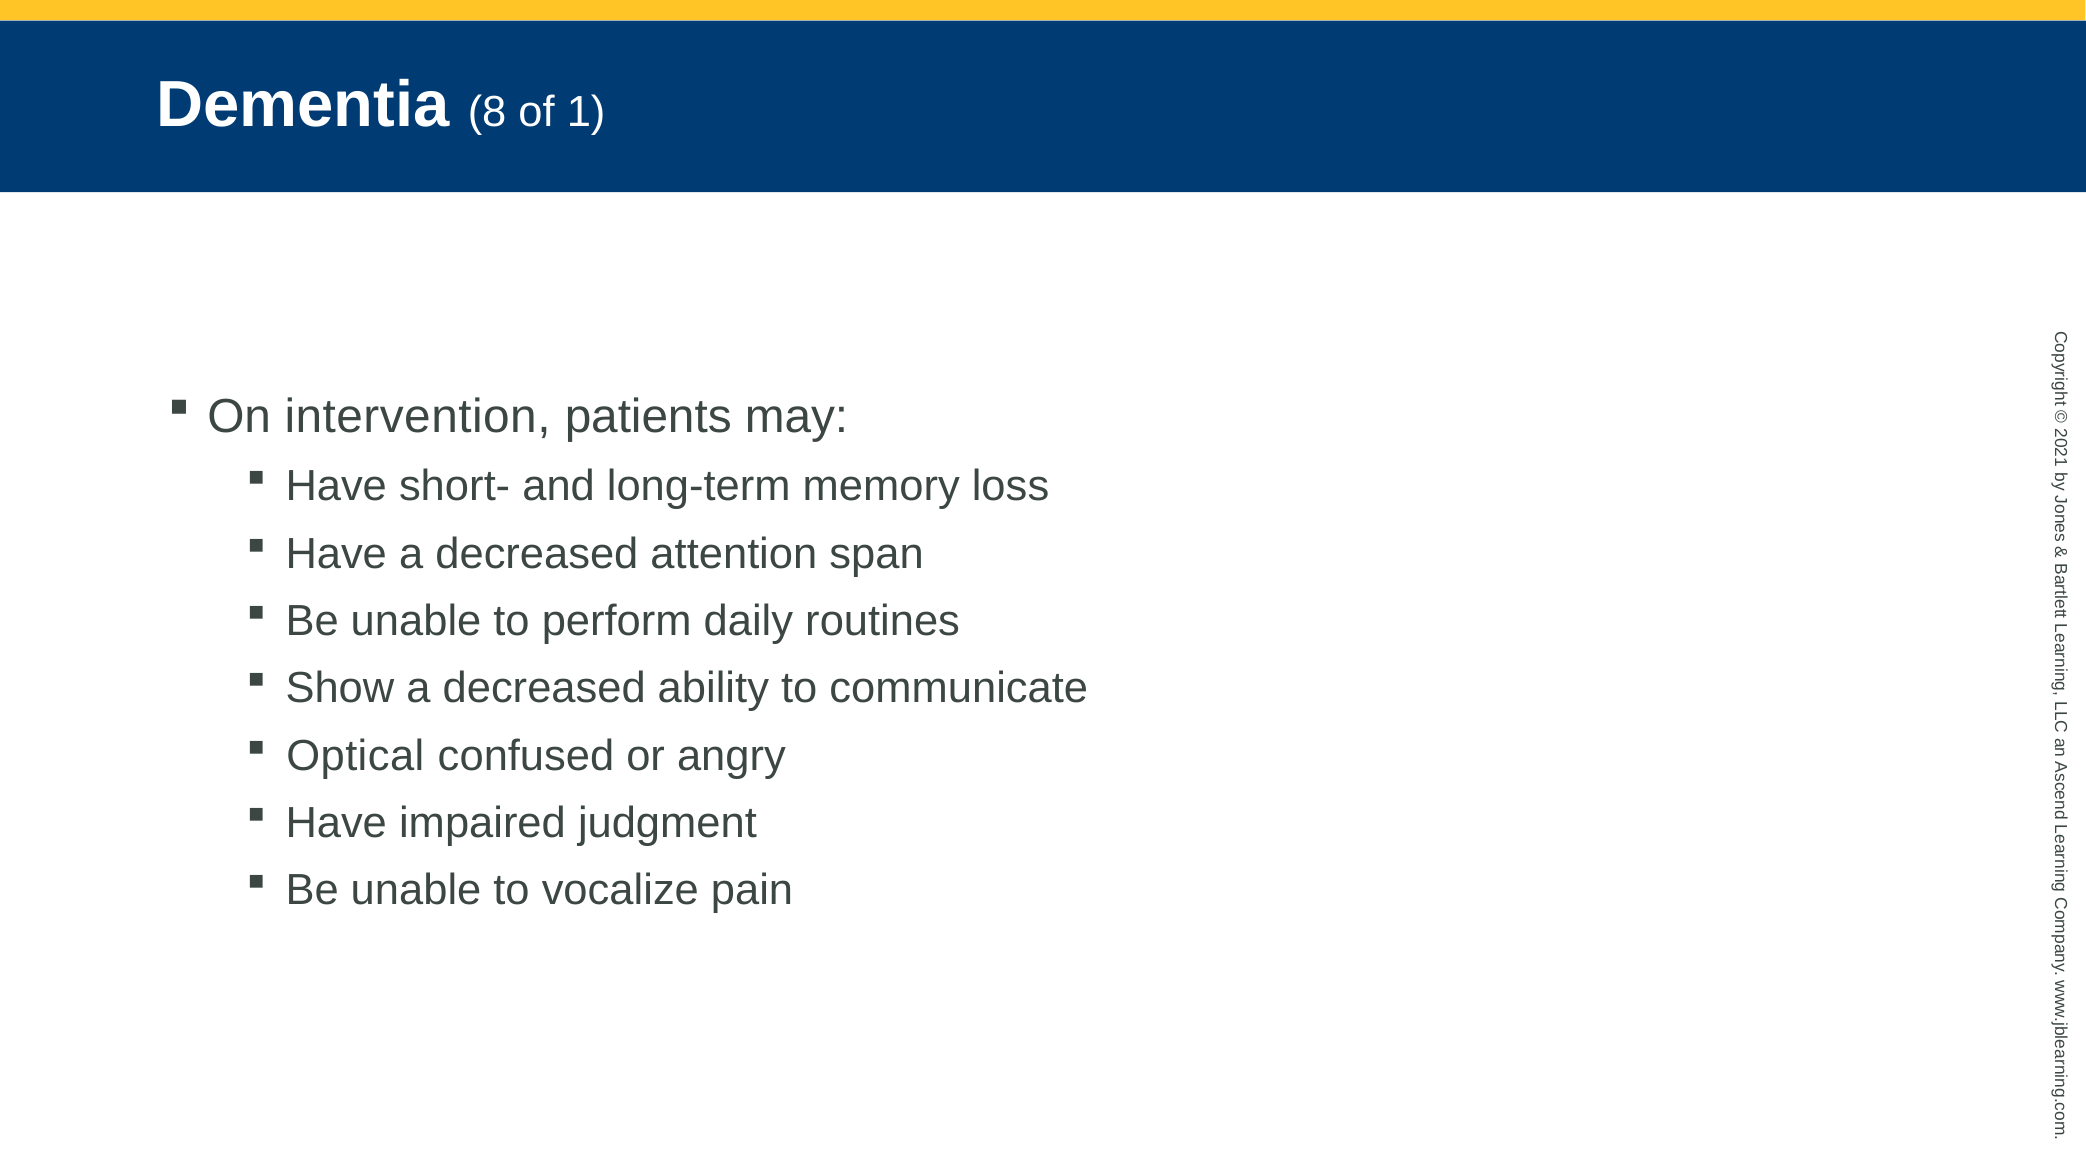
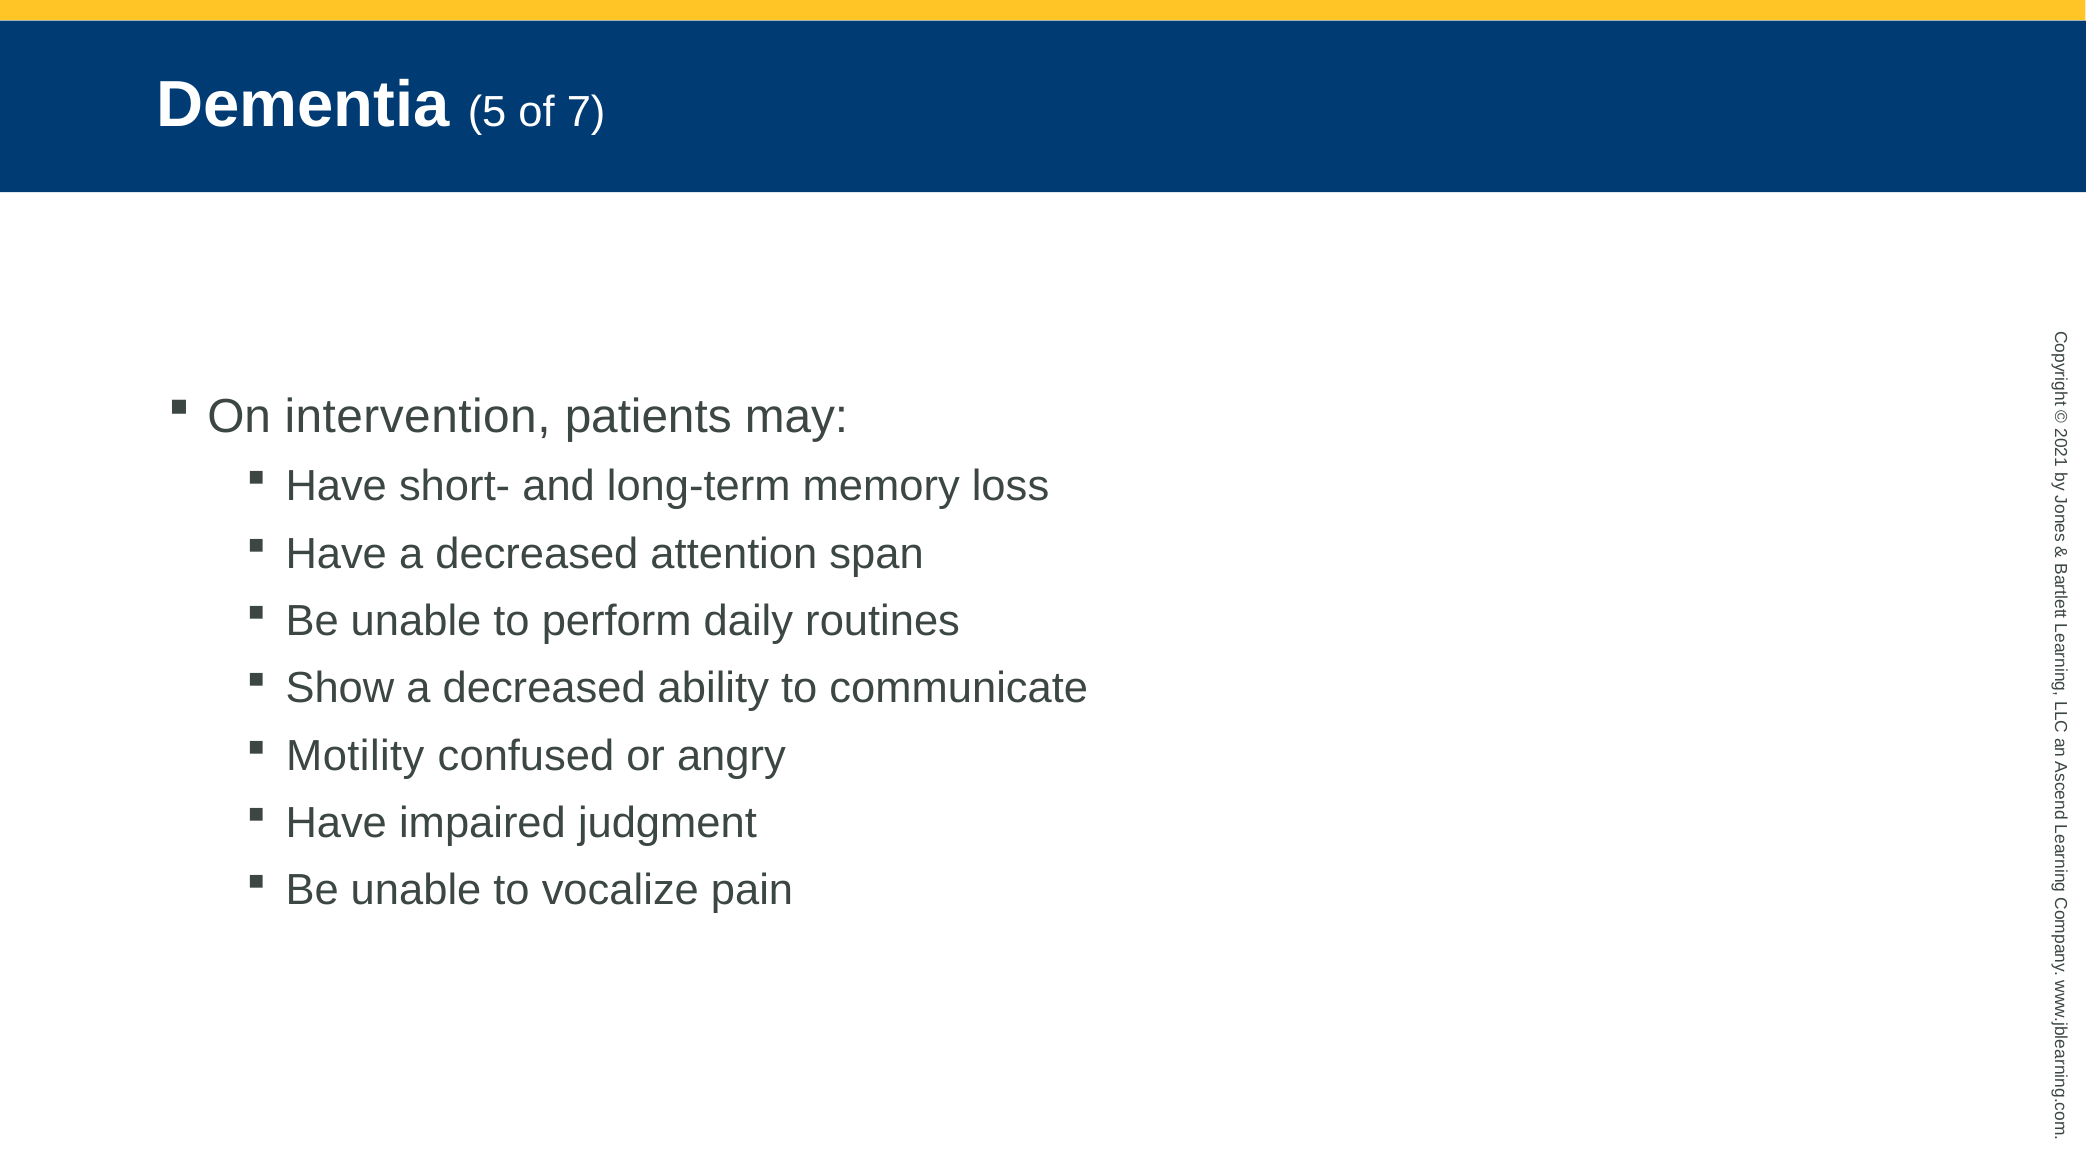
8: 8 -> 5
of 1: 1 -> 7
Optical: Optical -> Motility
